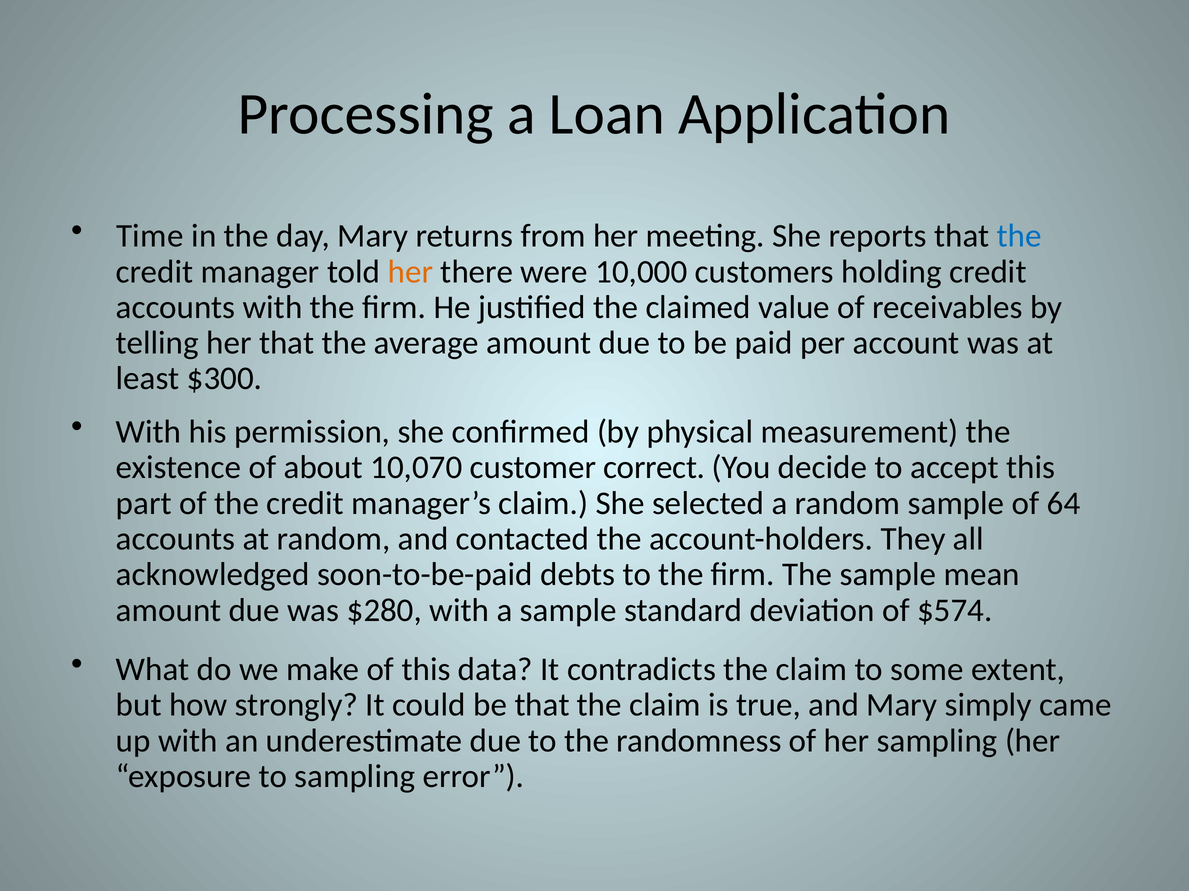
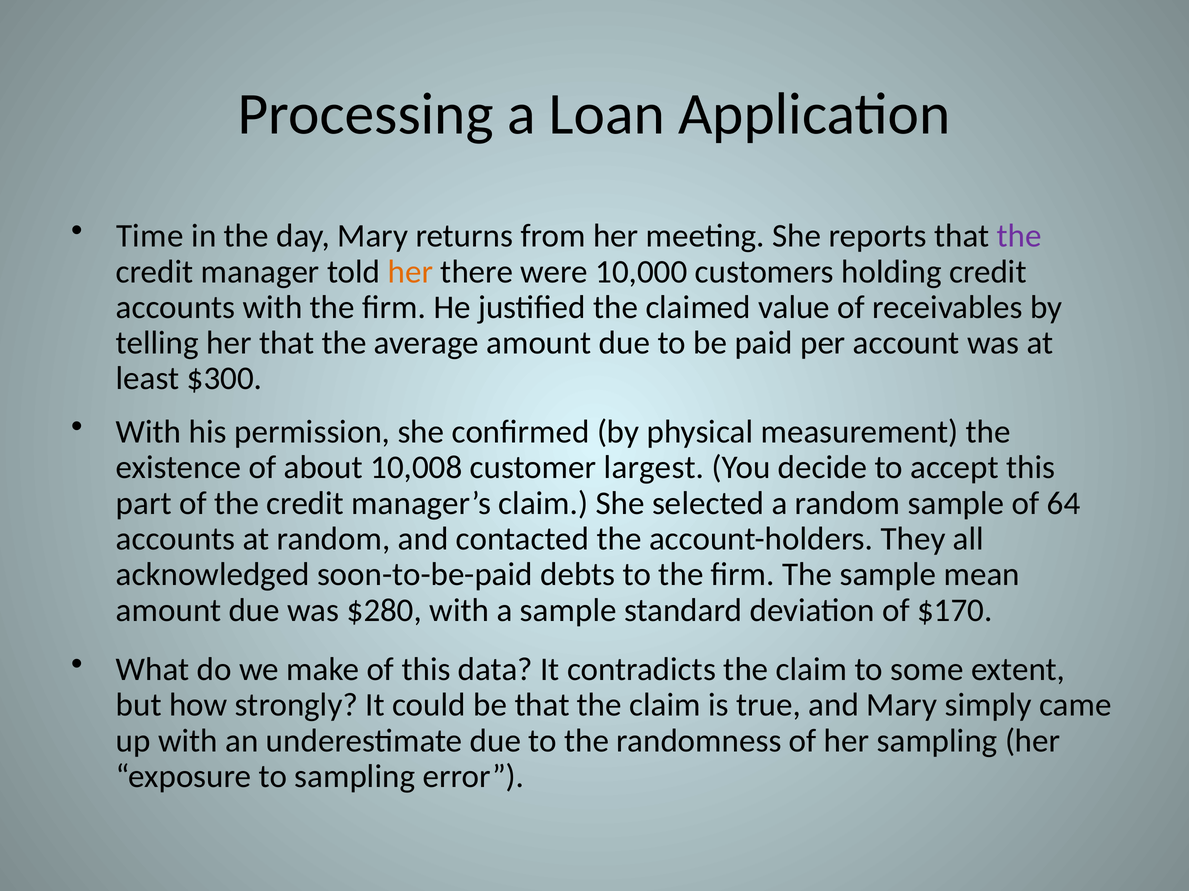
the at (1019, 236) colour: blue -> purple
10,070: 10,070 -> 10,008
correct: correct -> largest
$574: $574 -> $170
